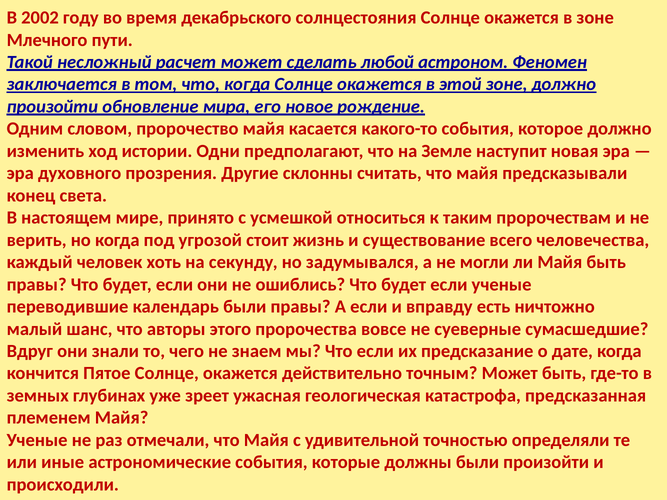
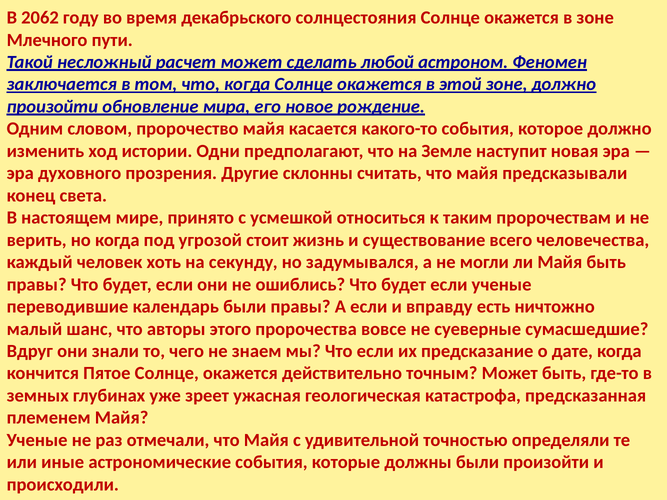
2002: 2002 -> 2062
